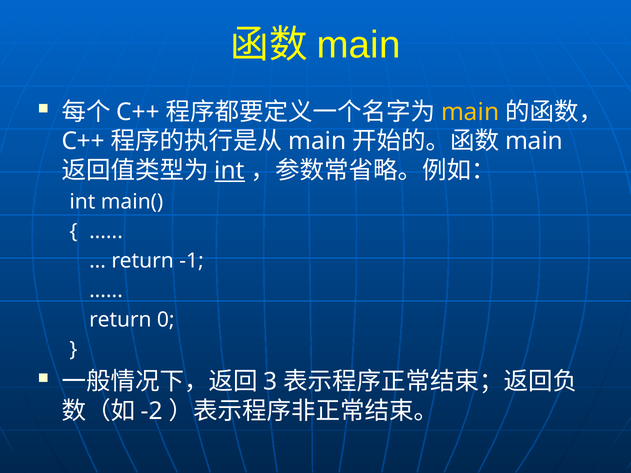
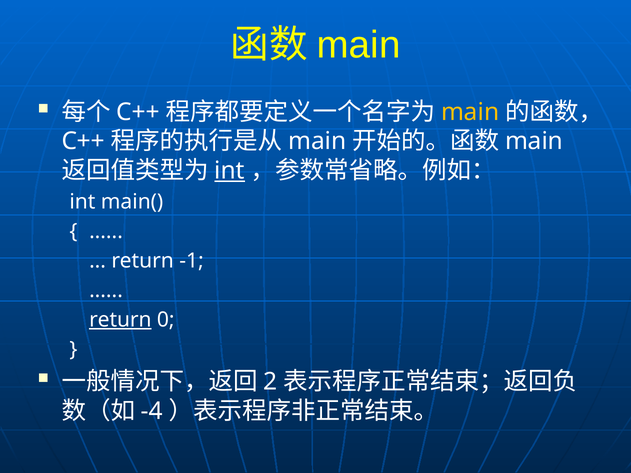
return at (120, 320) underline: none -> present
3: 3 -> 2
-2: -2 -> -4
